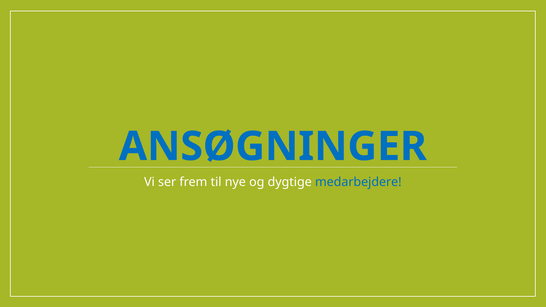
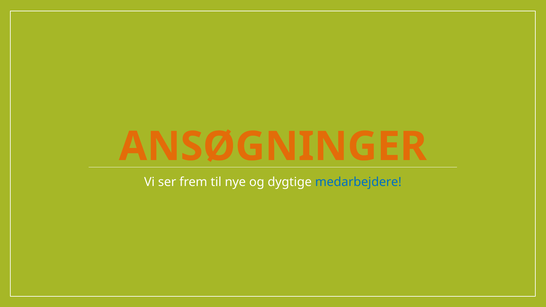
ANSØGNINGER colour: blue -> orange
